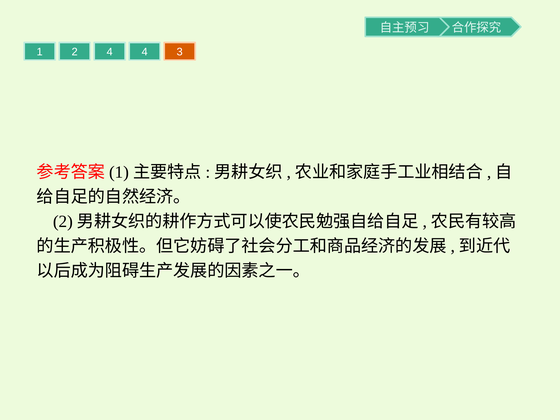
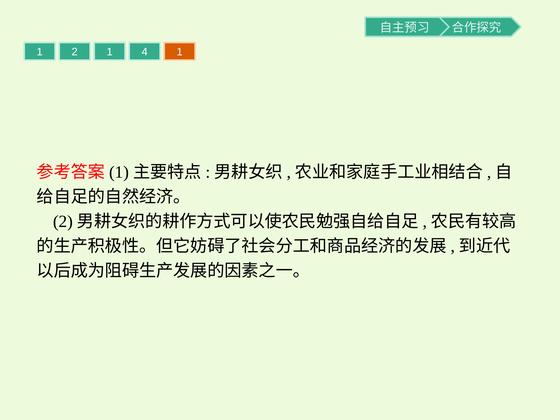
2 4: 4 -> 1
4 3: 3 -> 1
